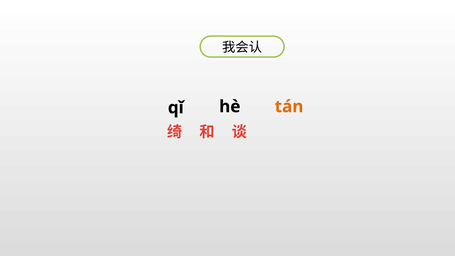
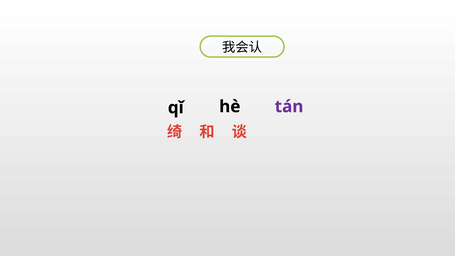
tán colour: orange -> purple
